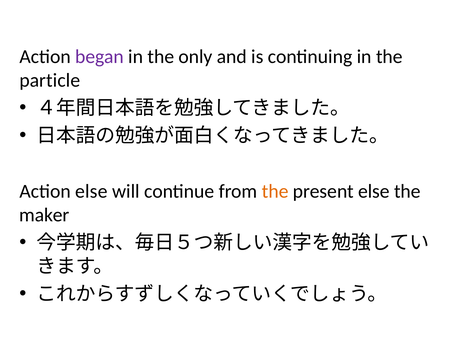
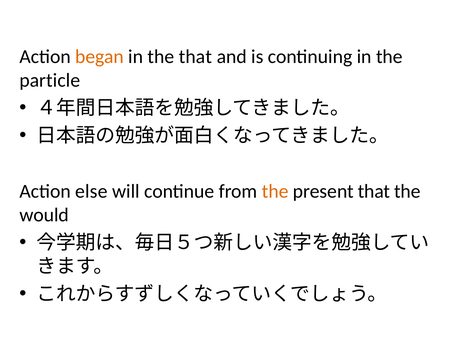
began colour: purple -> orange
the only: only -> that
present else: else -> that
maker: maker -> would
